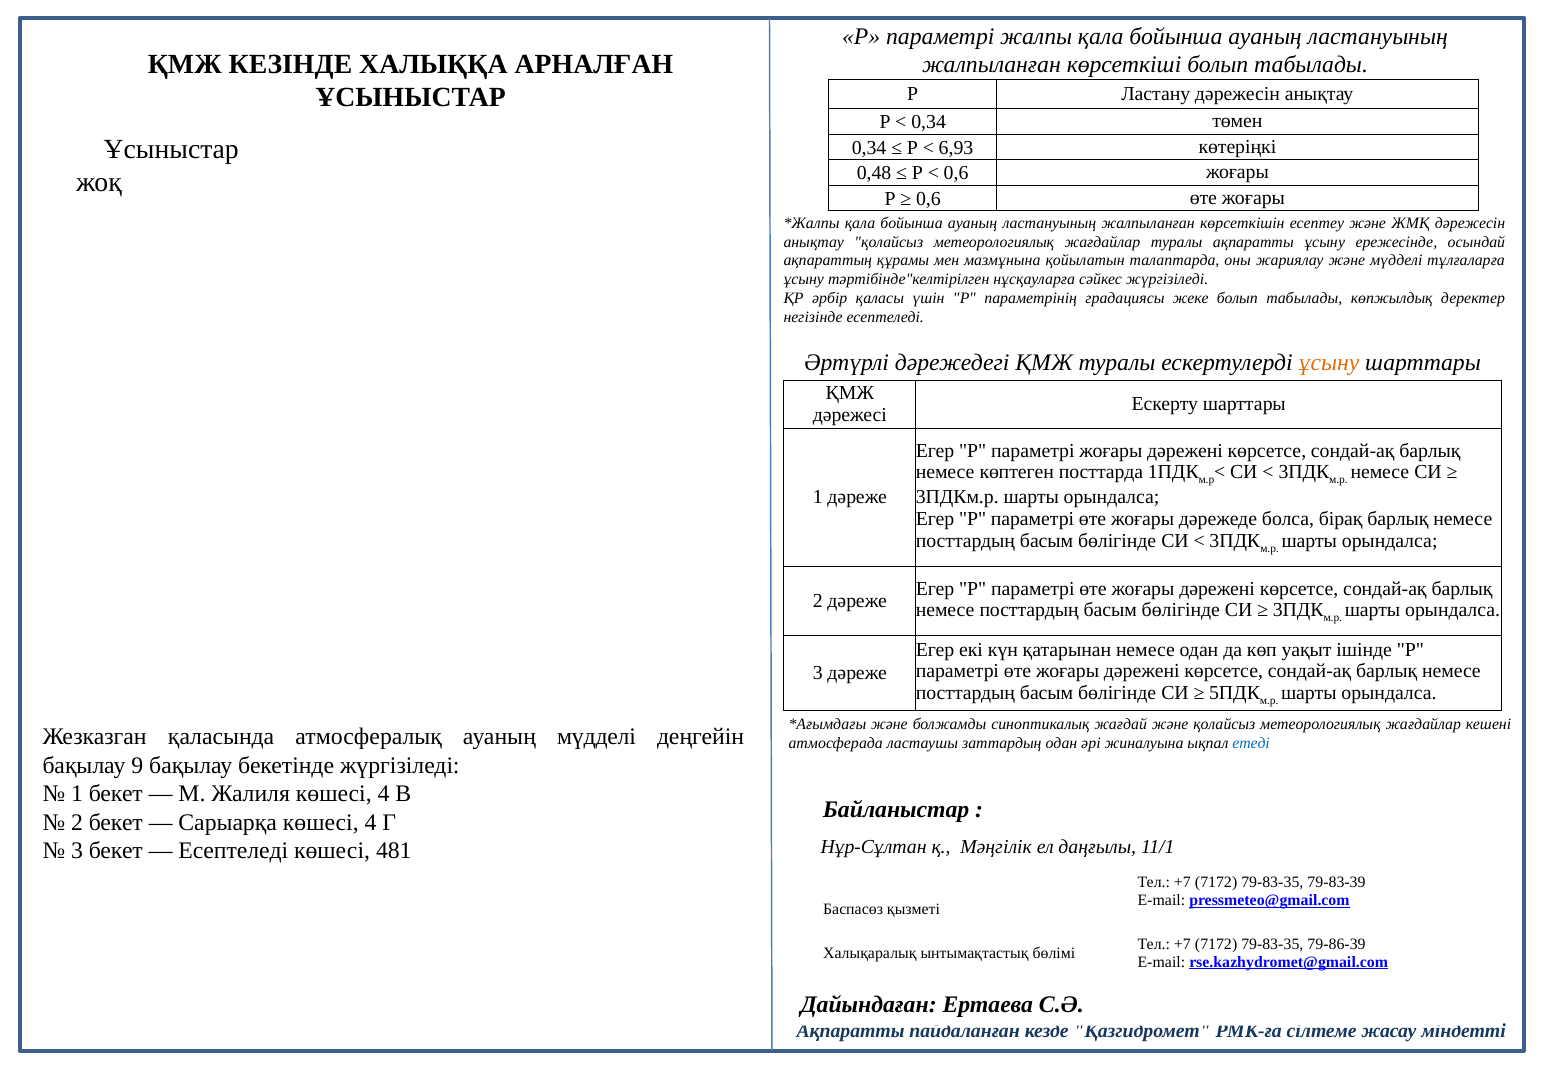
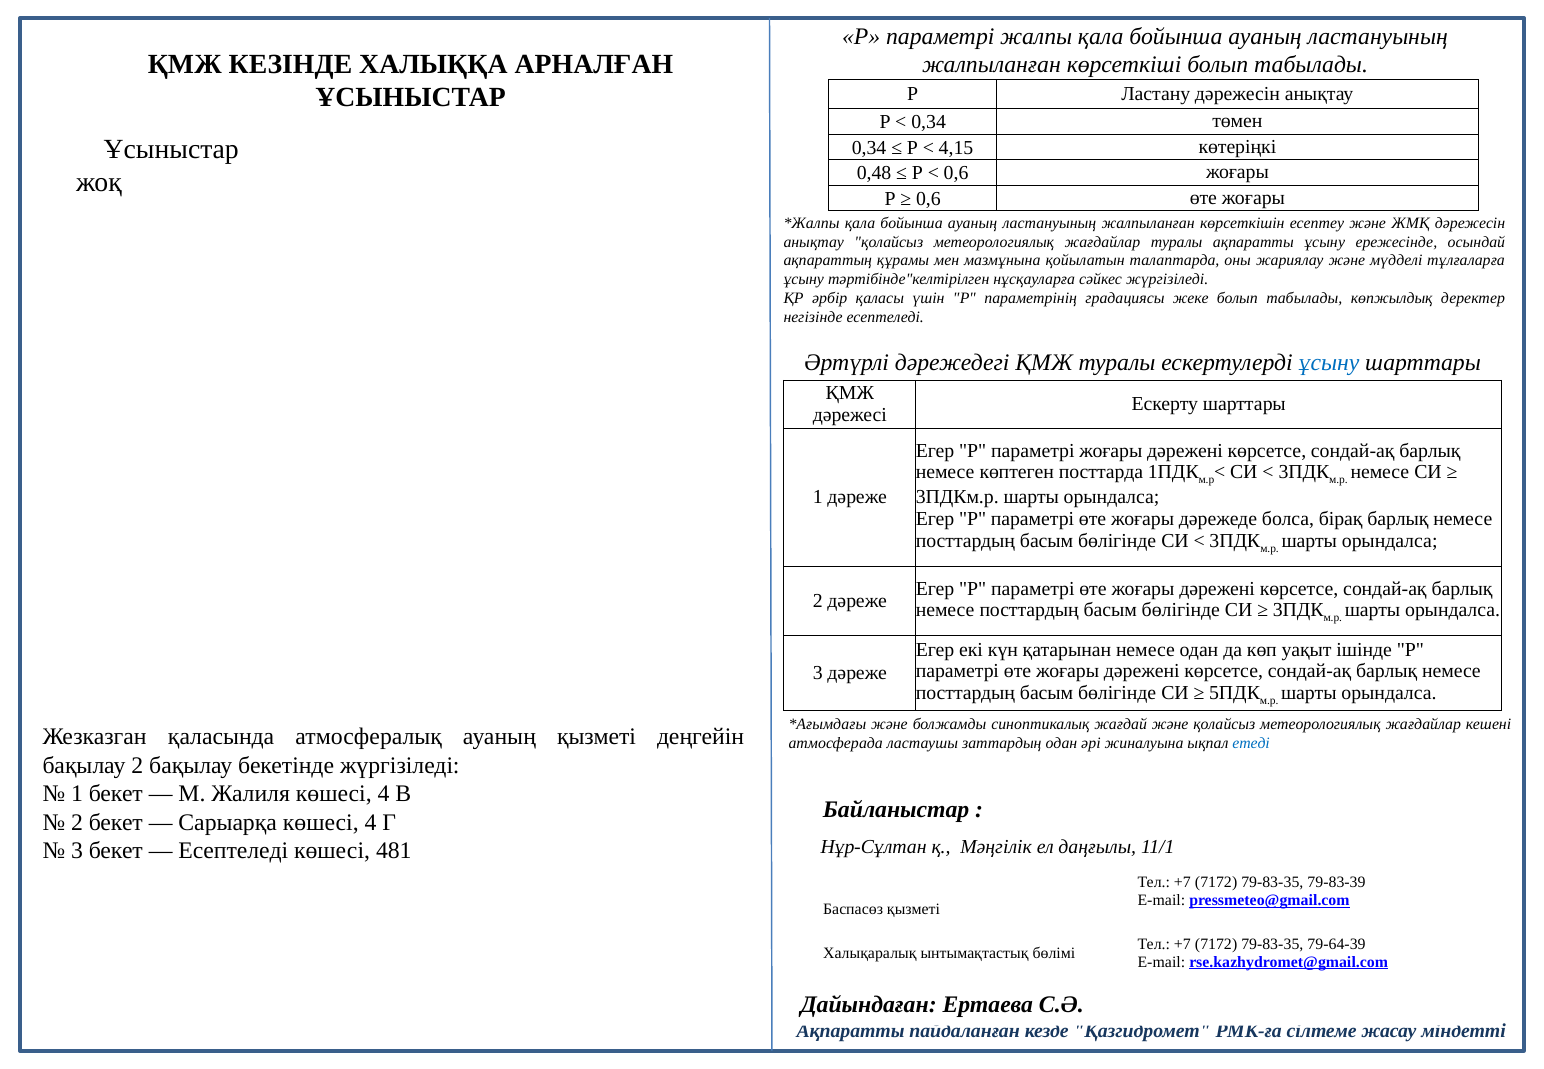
6,93: 6,93 -> 4,15
ұсыну at (1329, 363) colour: orange -> blue
ауаның мүдделі: мүдделі -> қызметі
бақылау 9: 9 -> 2
79-86-39: 79-86-39 -> 79-64-39
